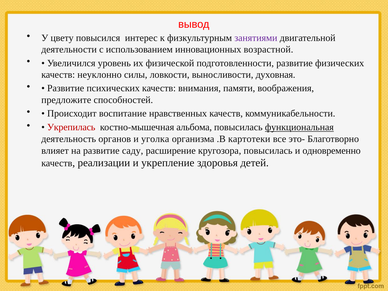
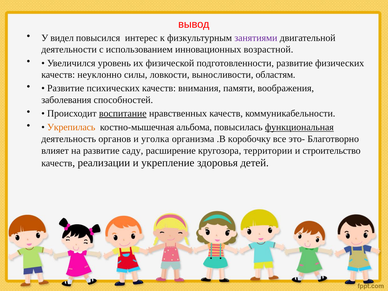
цвету: цвету -> видел
духовная: духовная -> областям
предложите: предложите -> заболевания
воспитание underline: none -> present
Укрепилась colour: red -> orange
картотеки: картотеки -> коробочку
кругозора повысилась: повысилась -> территории
одновременно: одновременно -> строительство
